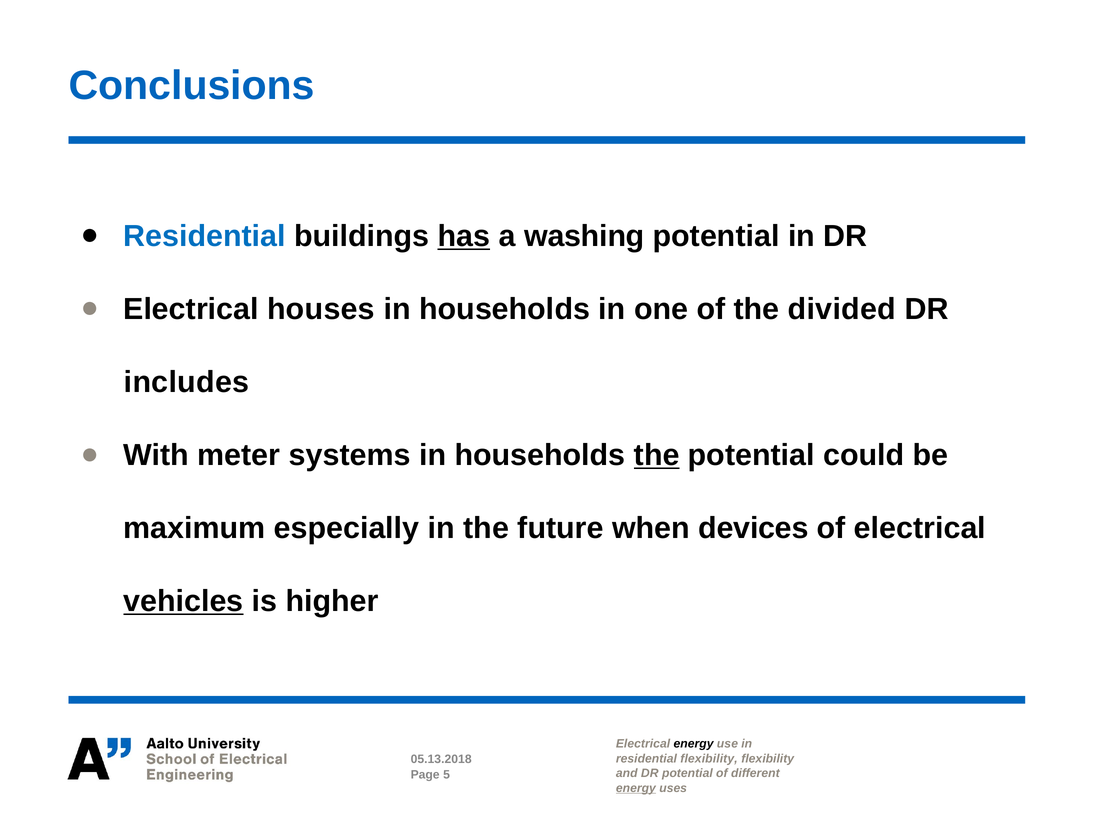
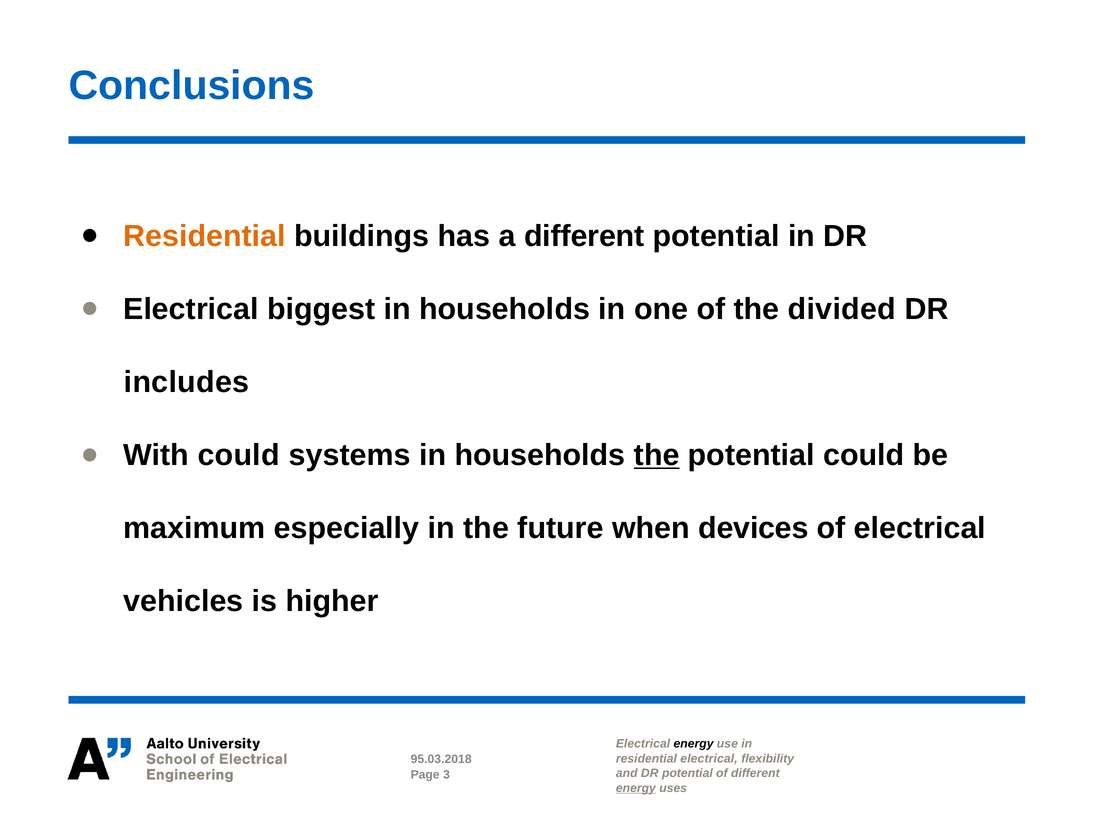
Residential at (204, 236) colour: blue -> orange
has underline: present -> none
a washing: washing -> different
houses: houses -> biggest
With meter: meter -> could
vehicles underline: present -> none
residential flexibility: flexibility -> electrical
05.13.2018: 05.13.2018 -> 95.03.2018
5: 5 -> 3
